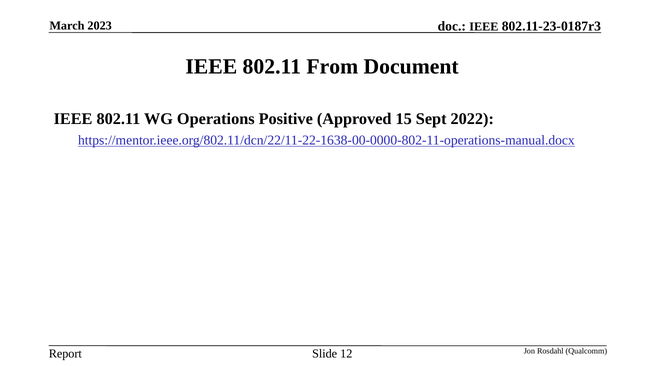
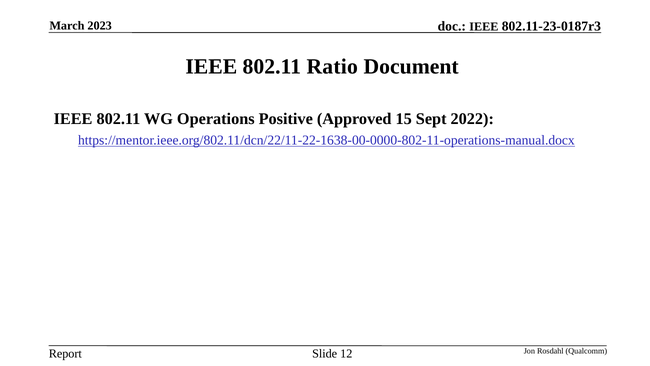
From: From -> Ratio
